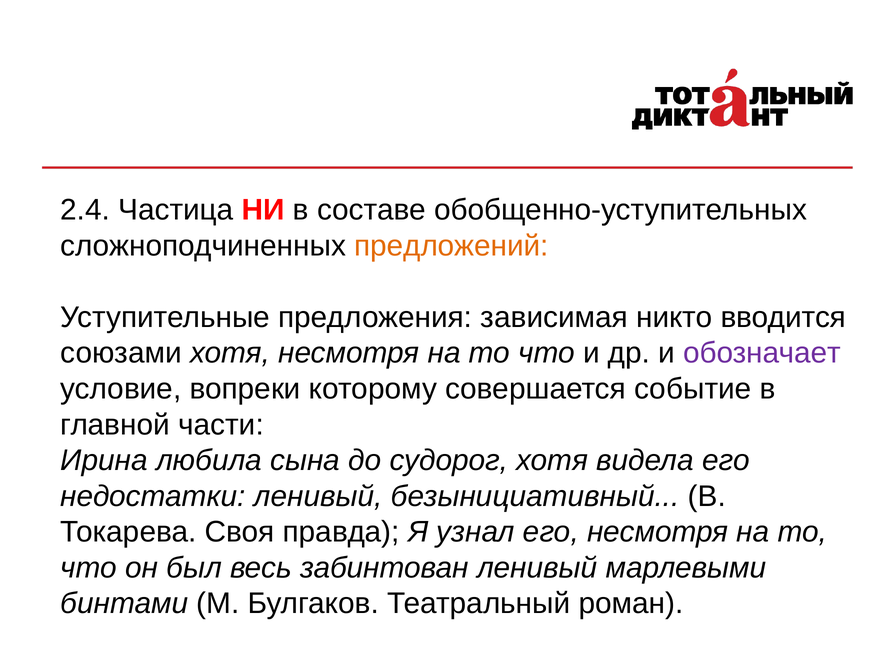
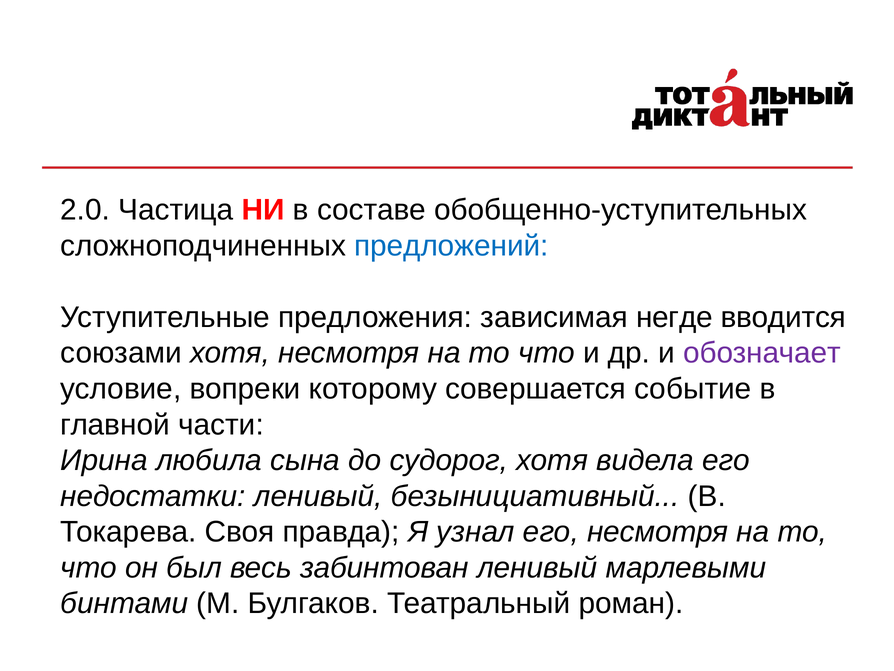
2.4: 2.4 -> 2.0
предложений colour: orange -> blue
никто: никто -> негде
